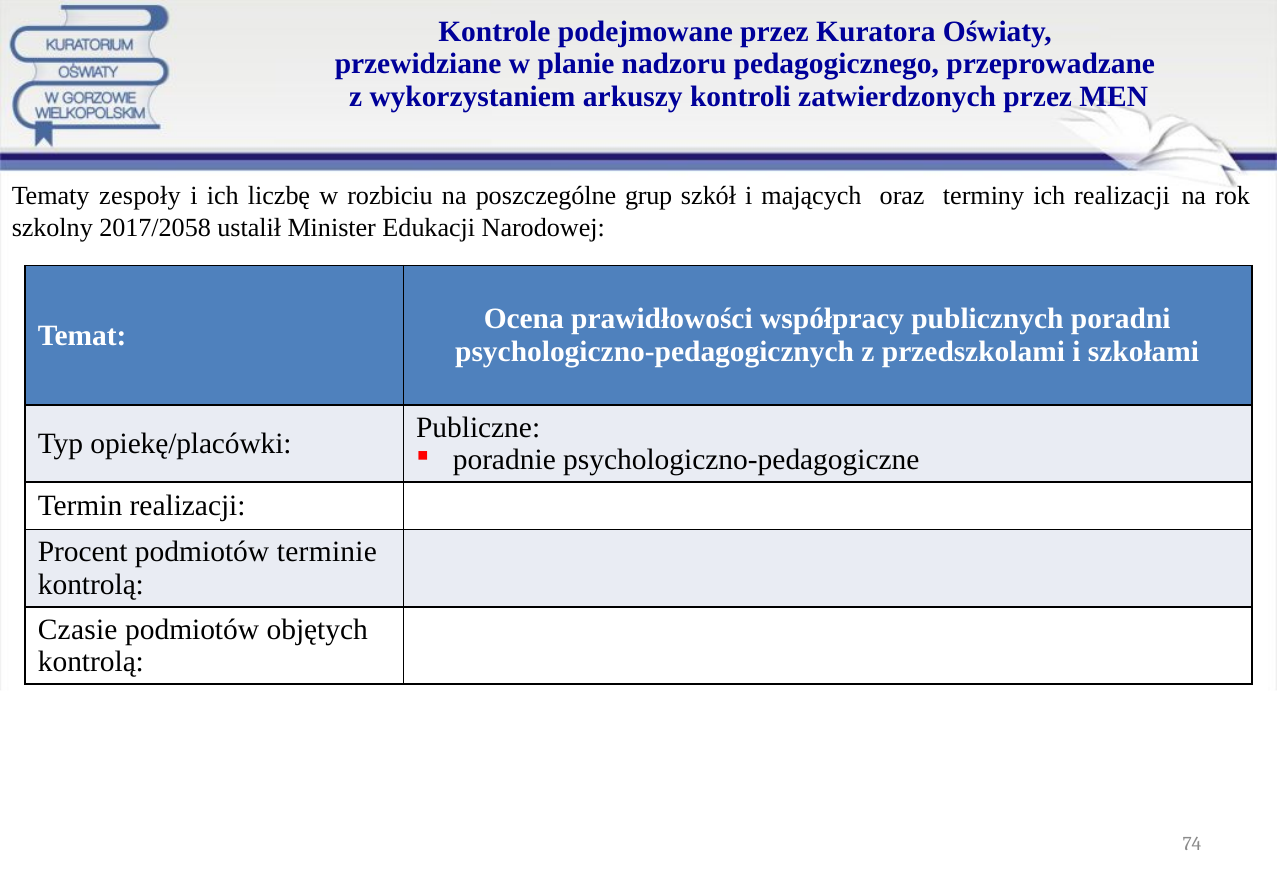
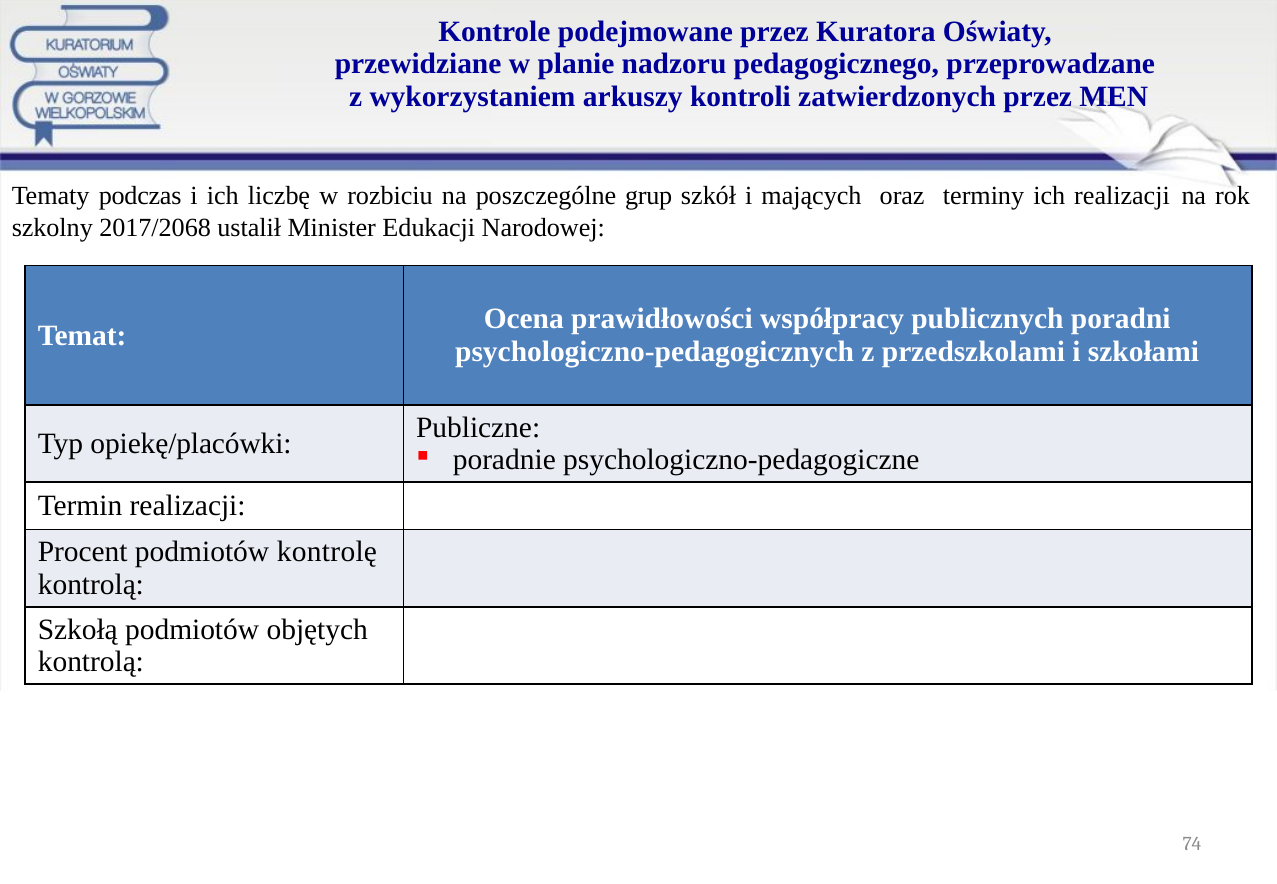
zespoły: zespoły -> podczas
2017/2058: 2017/2058 -> 2017/2068
terminie: terminie -> kontrolę
Czasie: Czasie -> Szkołą
